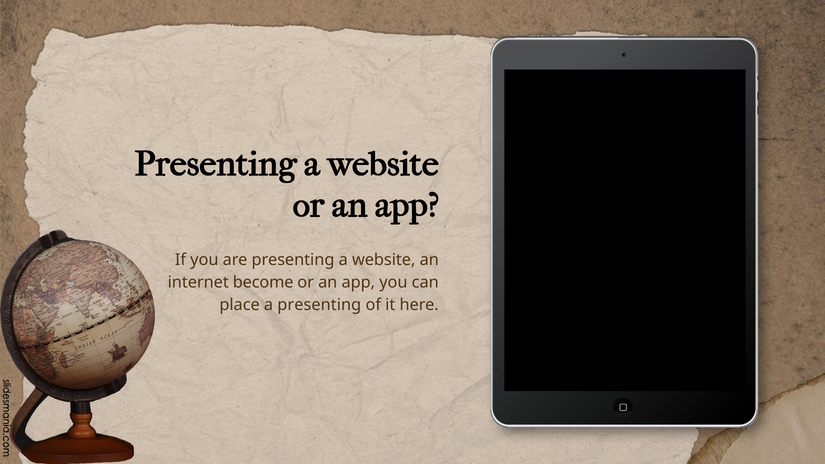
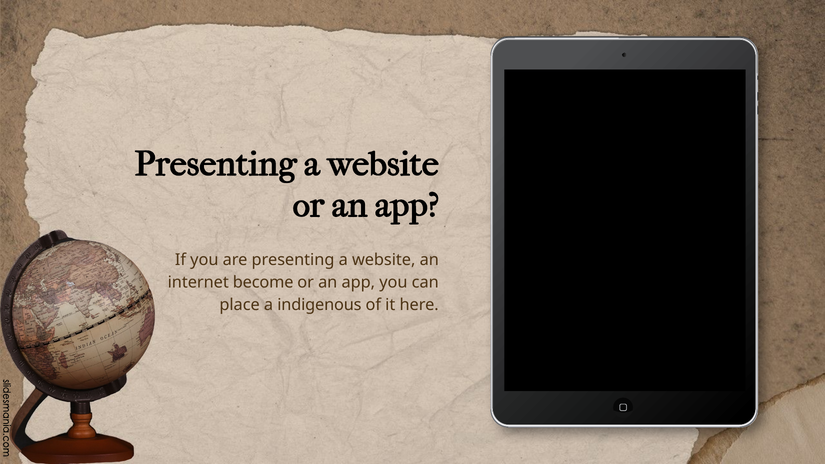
a presenting: presenting -> indigenous
